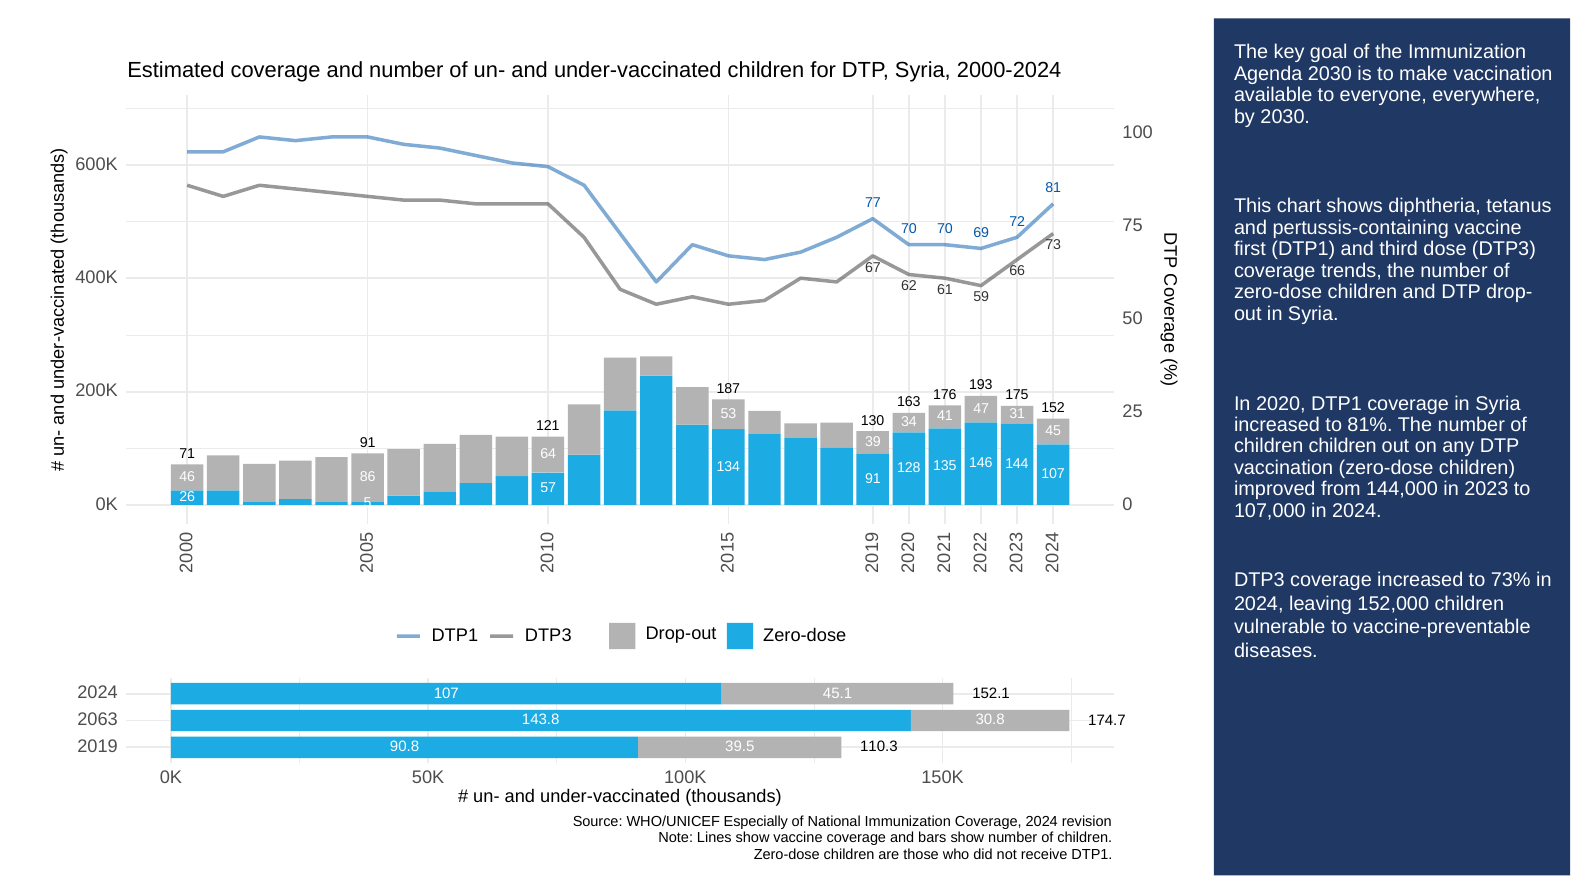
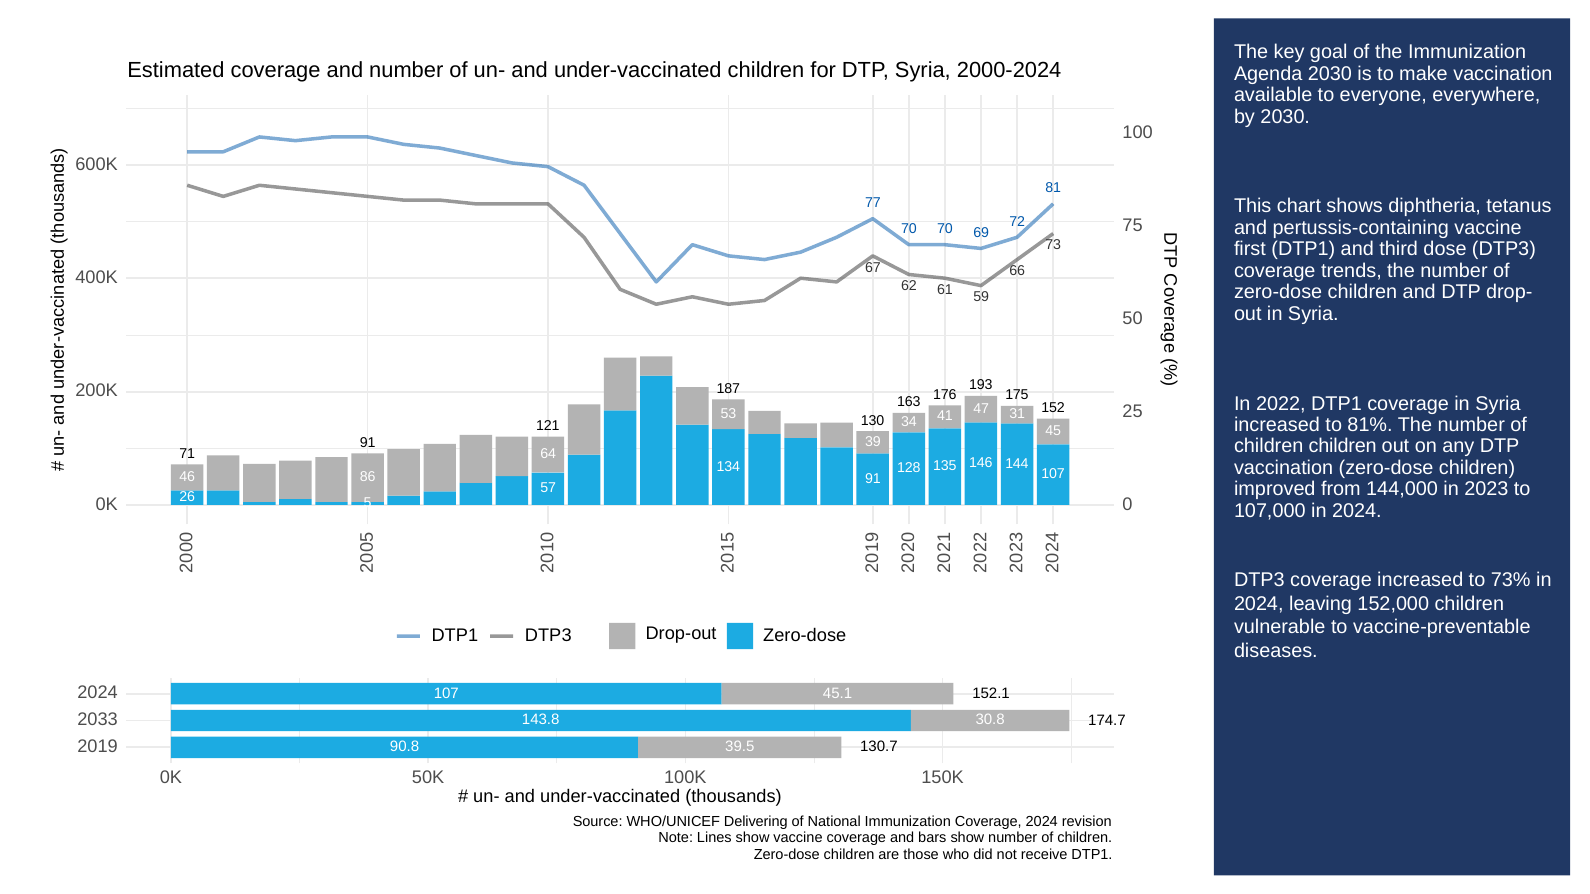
2020: 2020 -> 2022
2063: 2063 -> 2033
110.3: 110.3 -> 130.7
Especially: Especially -> Delivering
